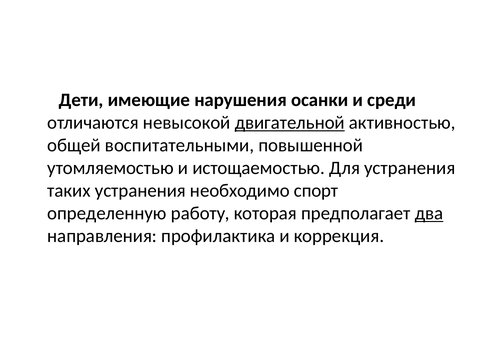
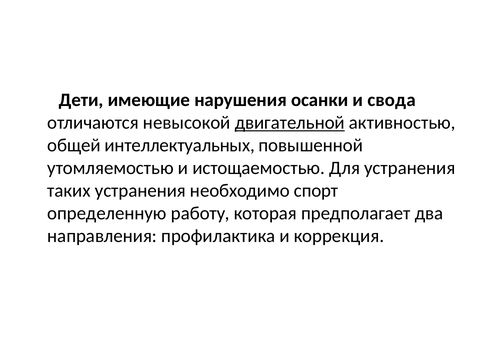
среди: среди -> свода
воспитательными: воспитательными -> интеллектуальных
два underline: present -> none
